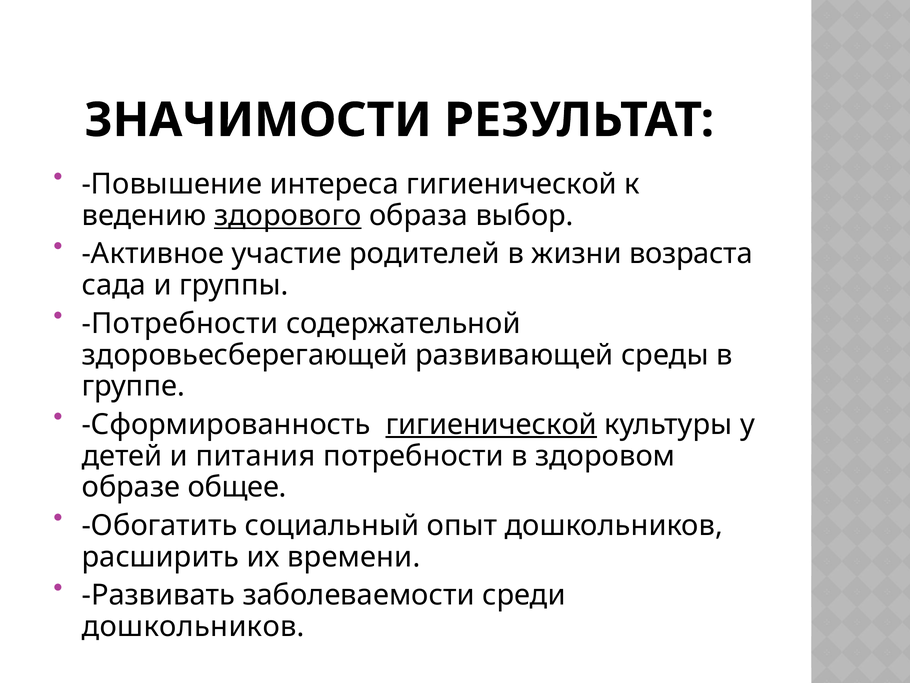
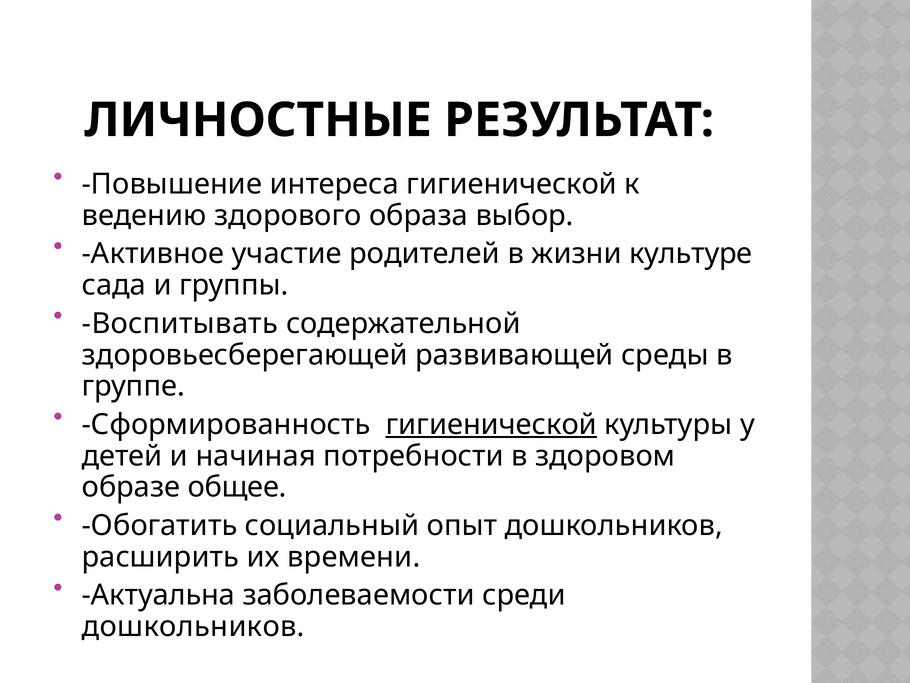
ЗНАЧИМОСТИ: ЗНАЧИМОСТИ -> ЛИЧНОСТНЫЕ
здорового underline: present -> none
возраста: возраста -> культуре
Потребности at (180, 323): Потребности -> Воспитывать
питания: питания -> начиная
Развивать: Развивать -> Актуальна
